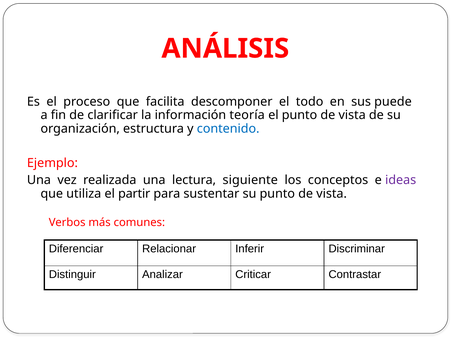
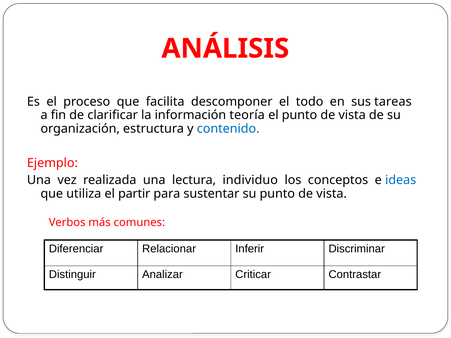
puede: puede -> tareas
siguiente: siguiente -> individuo
ideas colour: purple -> blue
